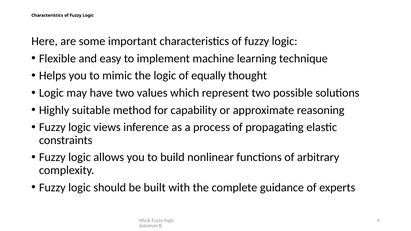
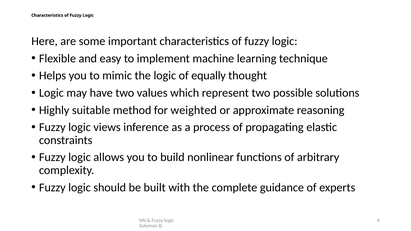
capability: capability -> weighted
